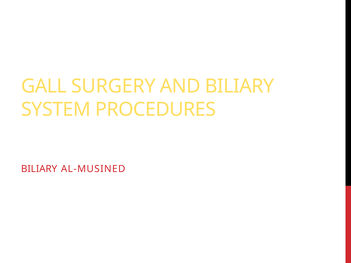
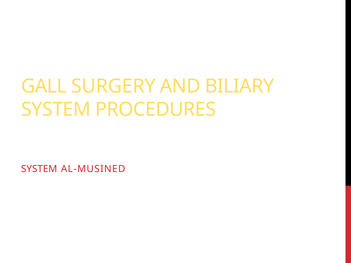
BILIARY at (39, 169): BILIARY -> SYSTEM
